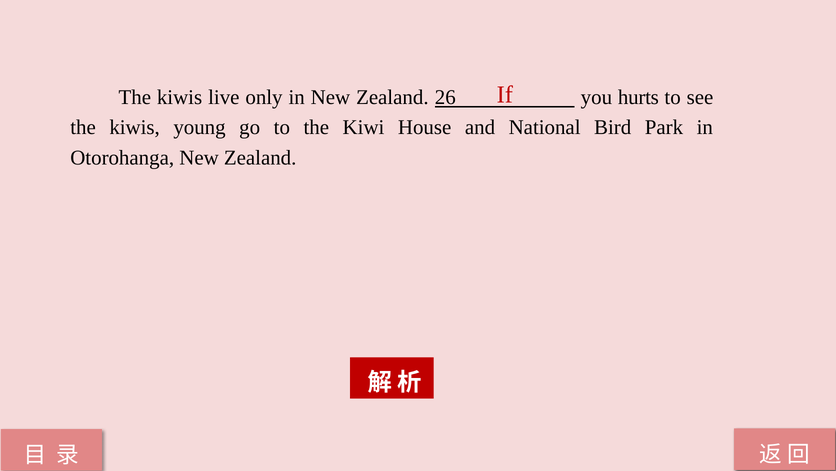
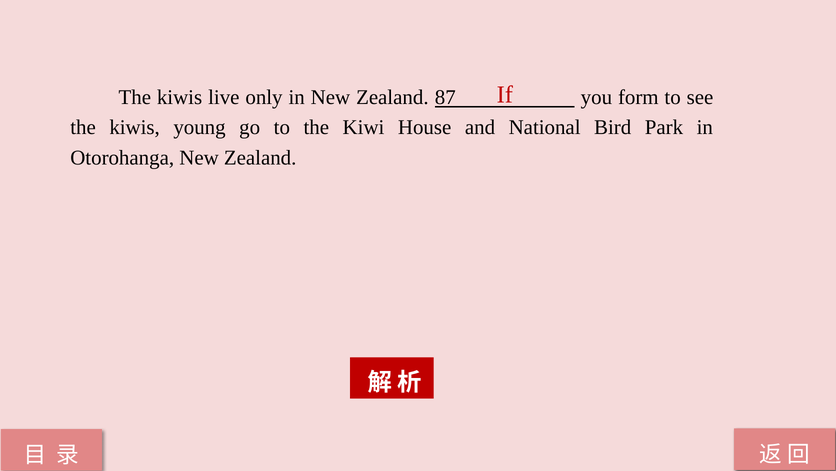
26: 26 -> 87
hurts: hurts -> form
